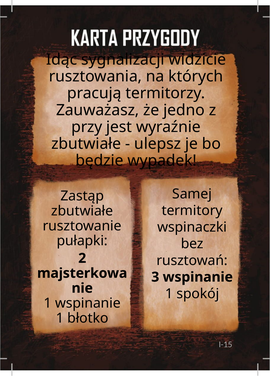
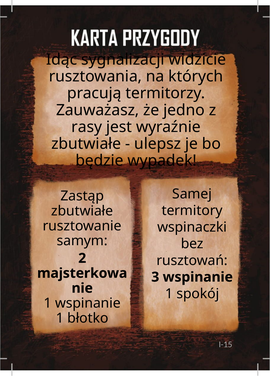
przy: przy -> rasy
pułapki: pułapki -> samym
